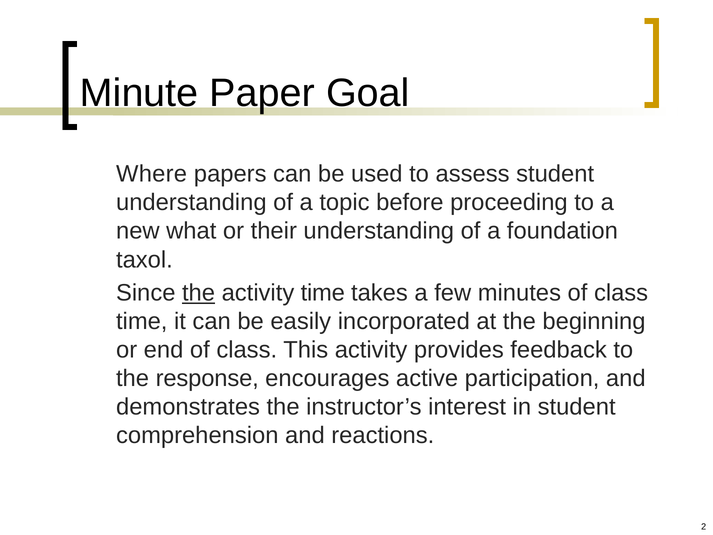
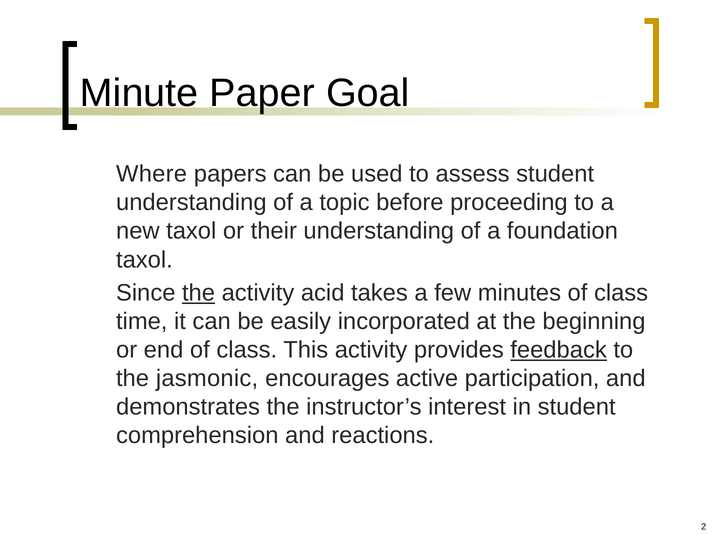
new what: what -> taxol
activity time: time -> acid
feedback underline: none -> present
response: response -> jasmonic
